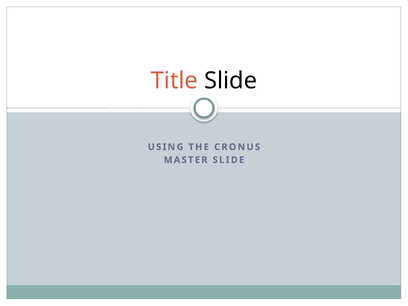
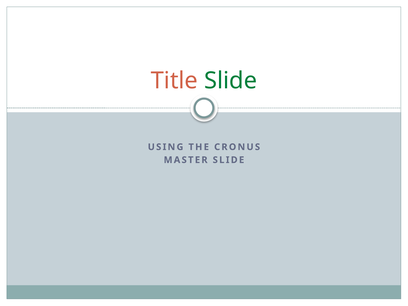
Slide at (231, 81) colour: black -> green
